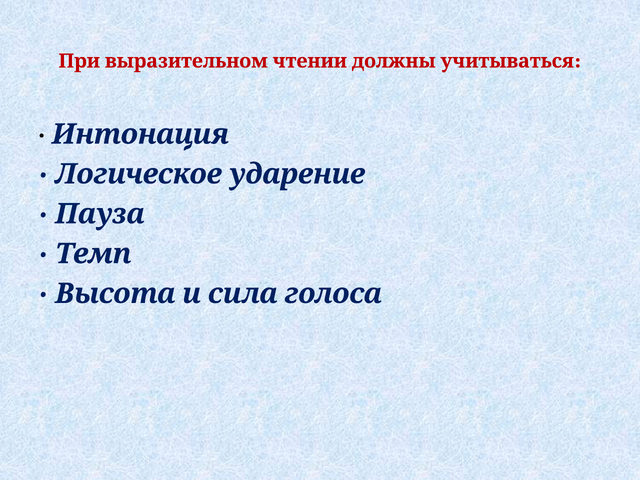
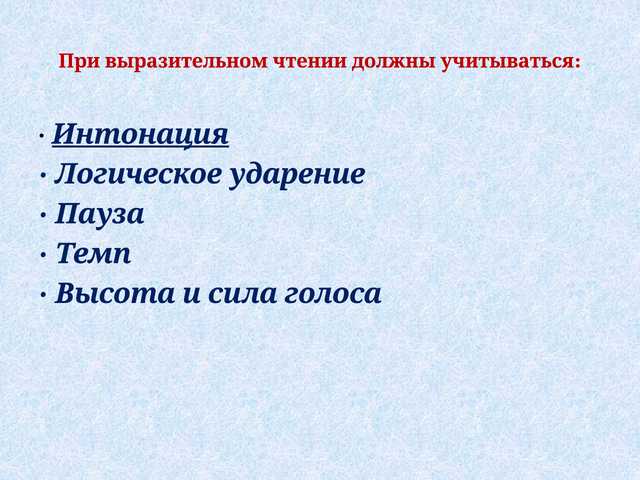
Интонация underline: none -> present
